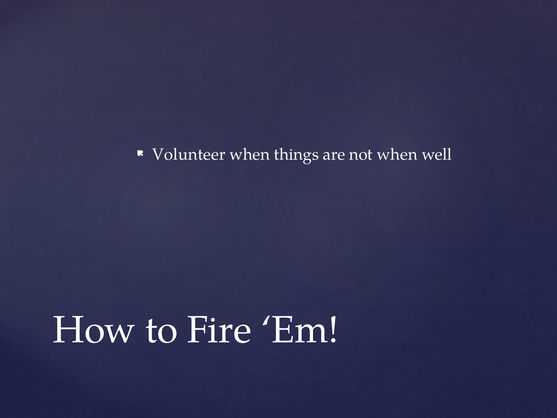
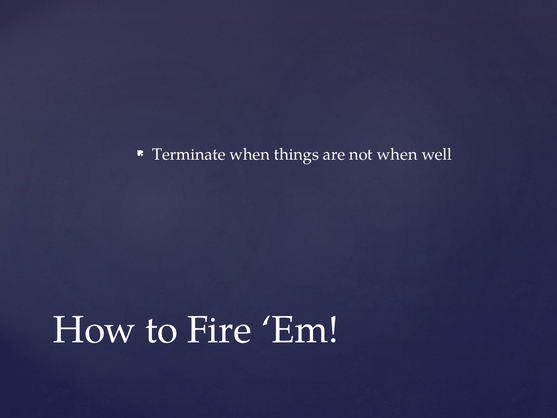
Volunteer: Volunteer -> Terminate
